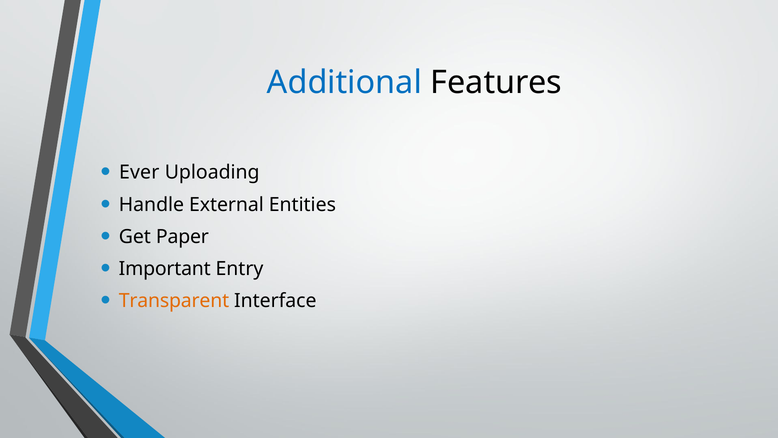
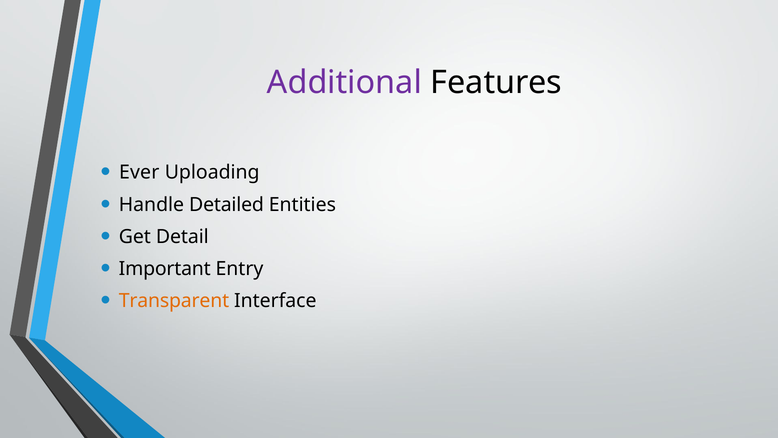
Additional colour: blue -> purple
External: External -> Detailed
Paper: Paper -> Detail
